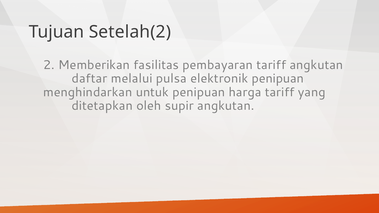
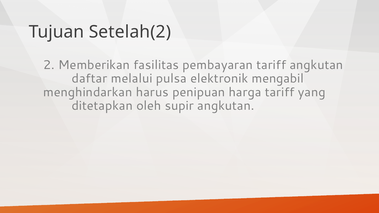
elektronik penipuan: penipuan -> mengabil
untuk: untuk -> harus
